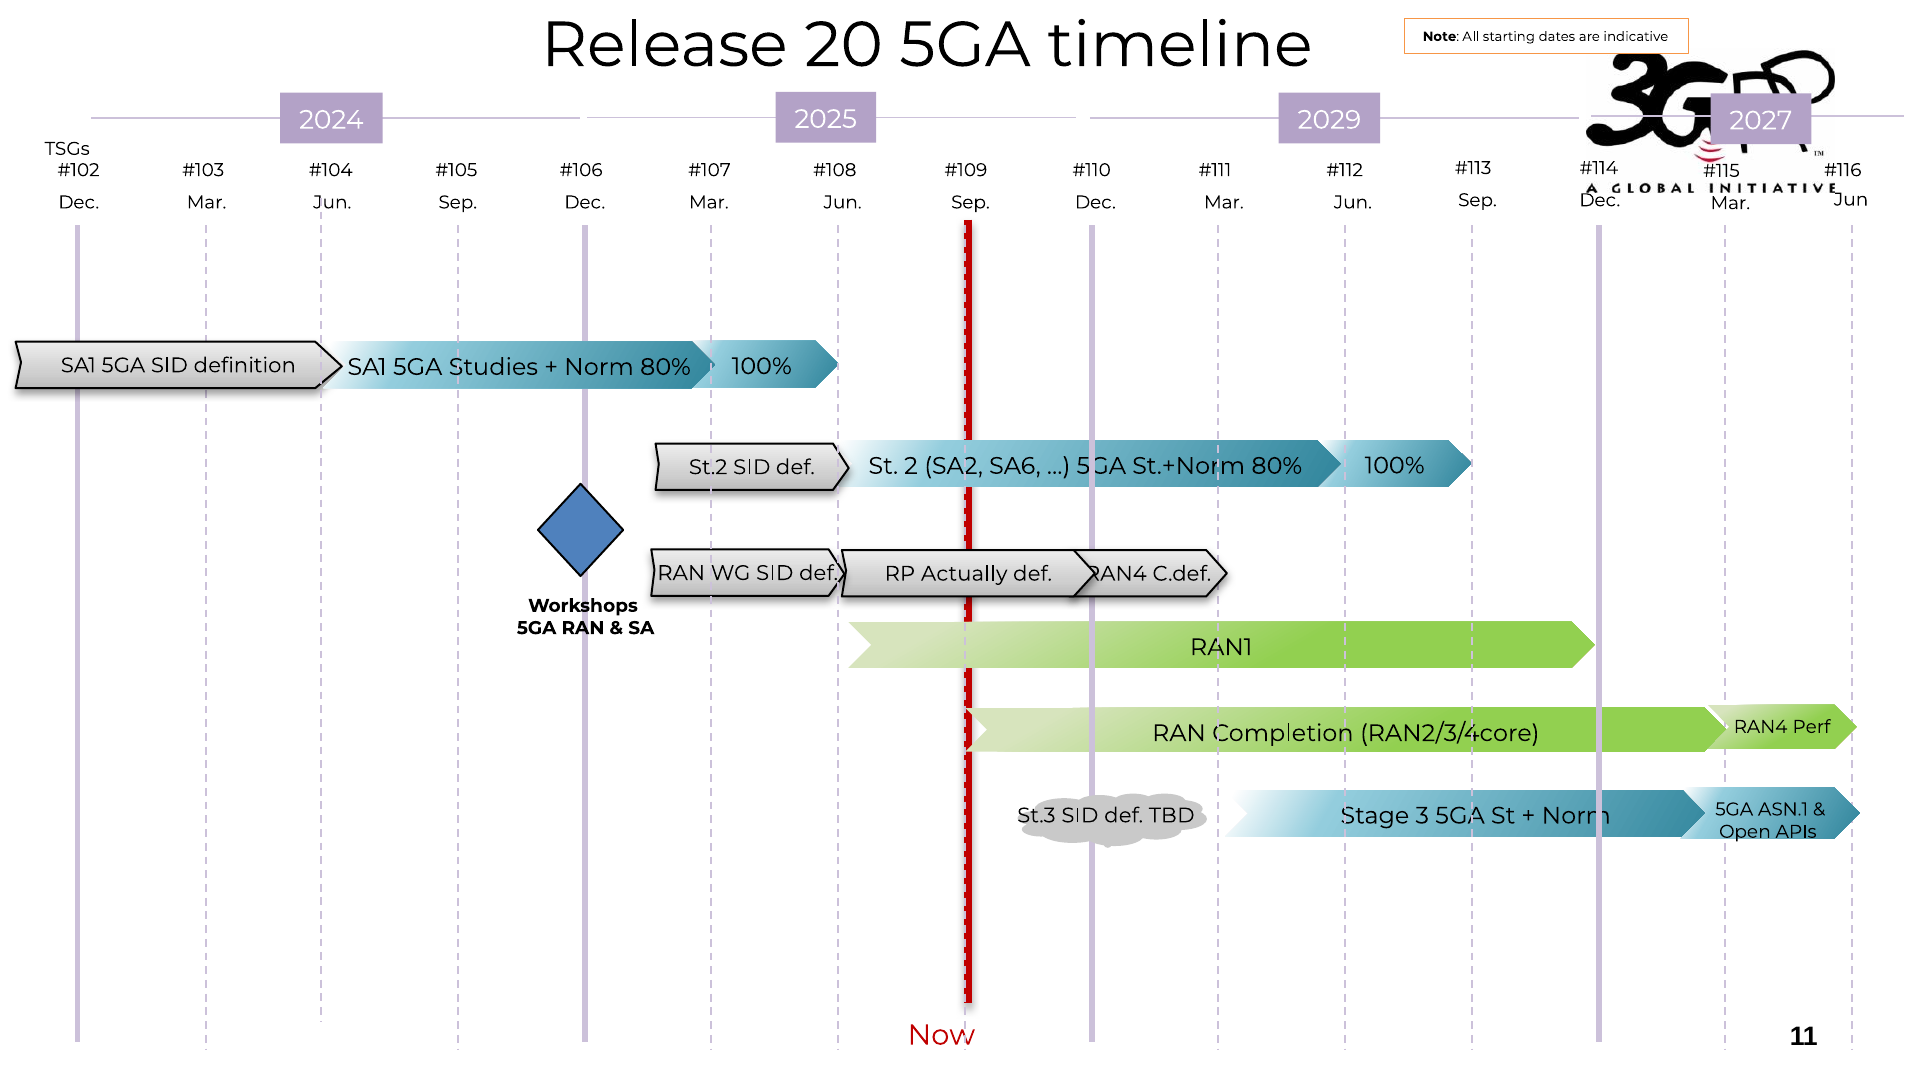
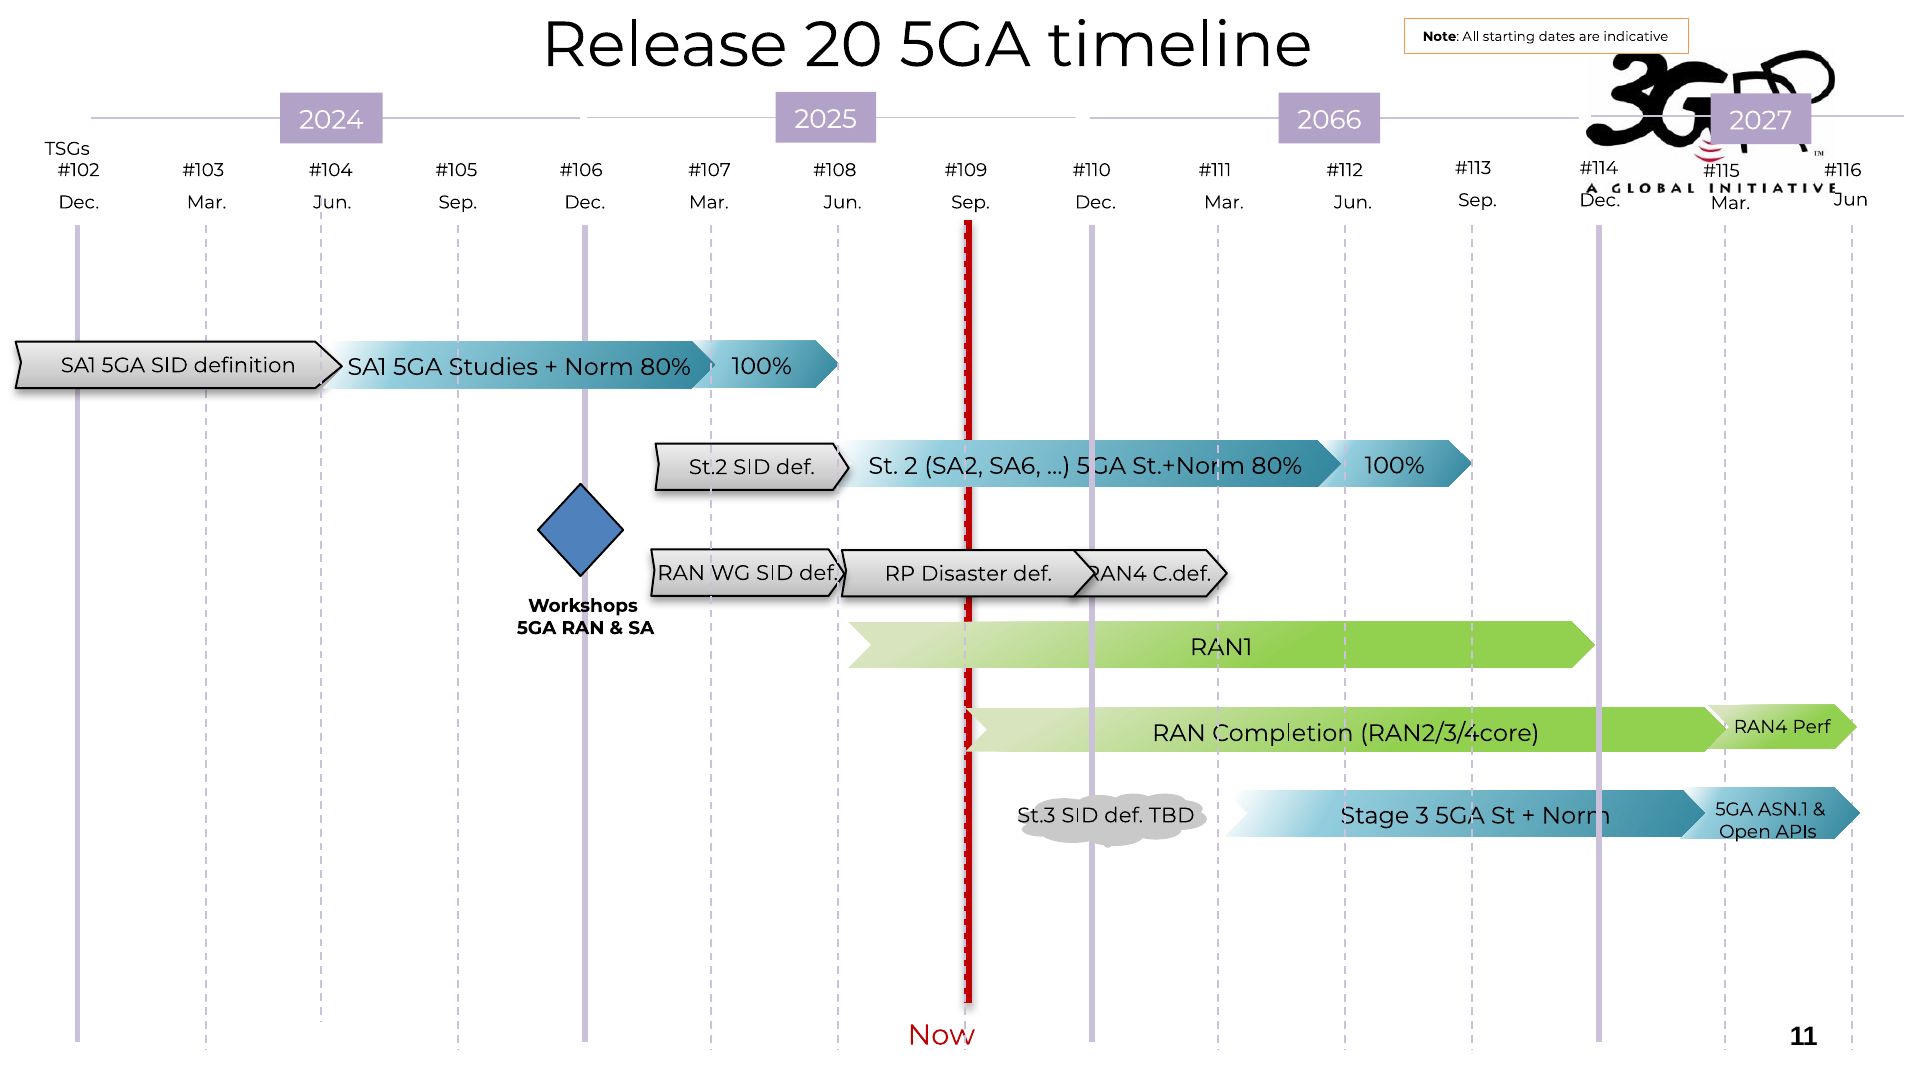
2029: 2029 -> 2066
Actually: Actually -> Disaster
